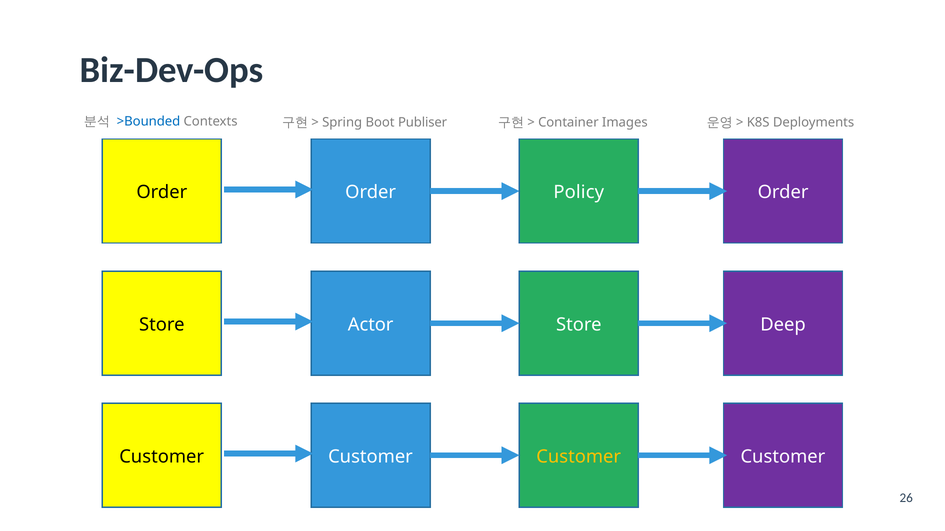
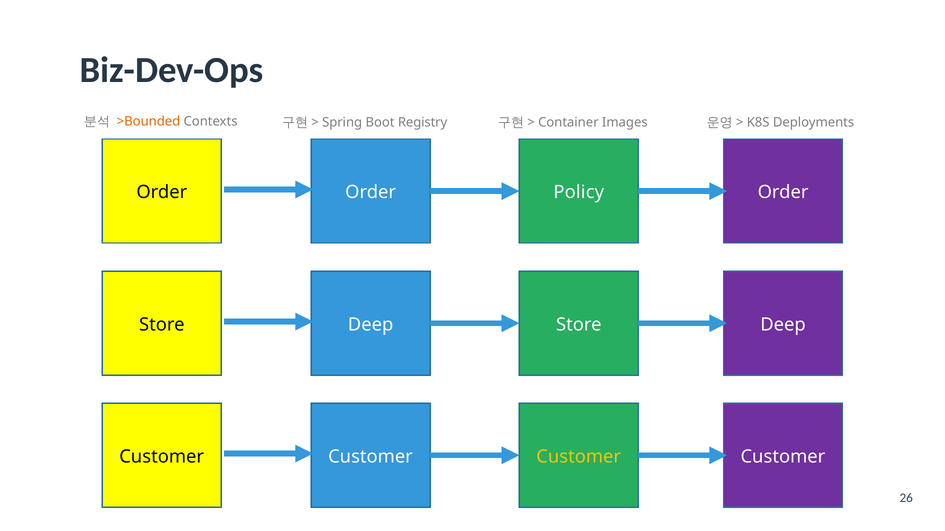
>Bounded colour: blue -> orange
Publiser: Publiser -> Registry
Actor at (371, 325): Actor -> Deep
